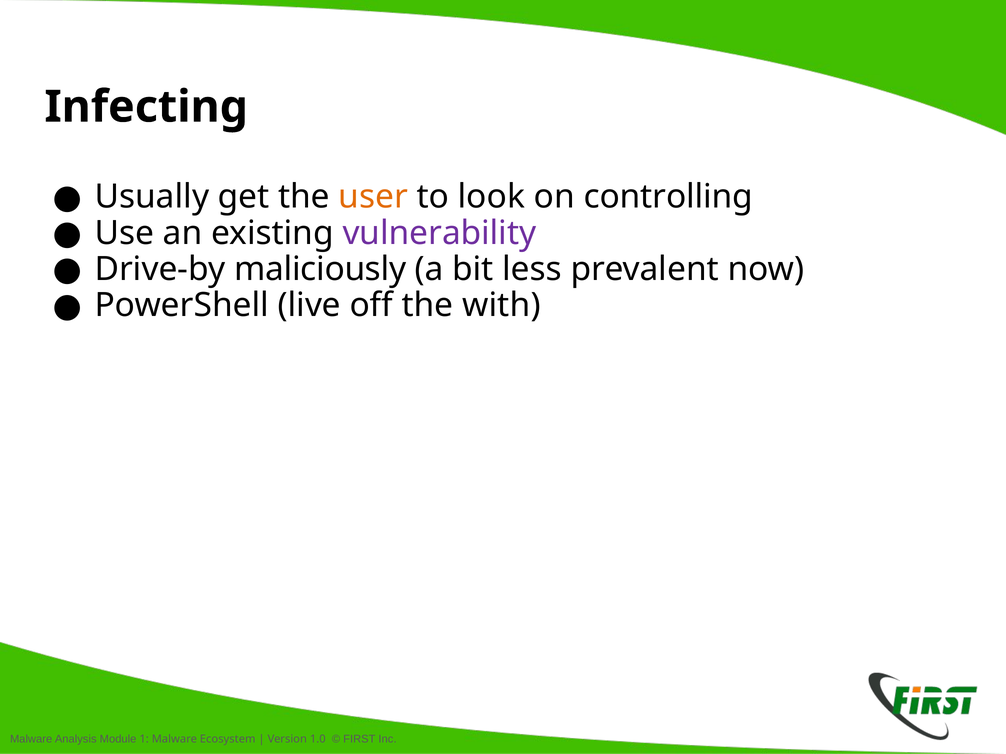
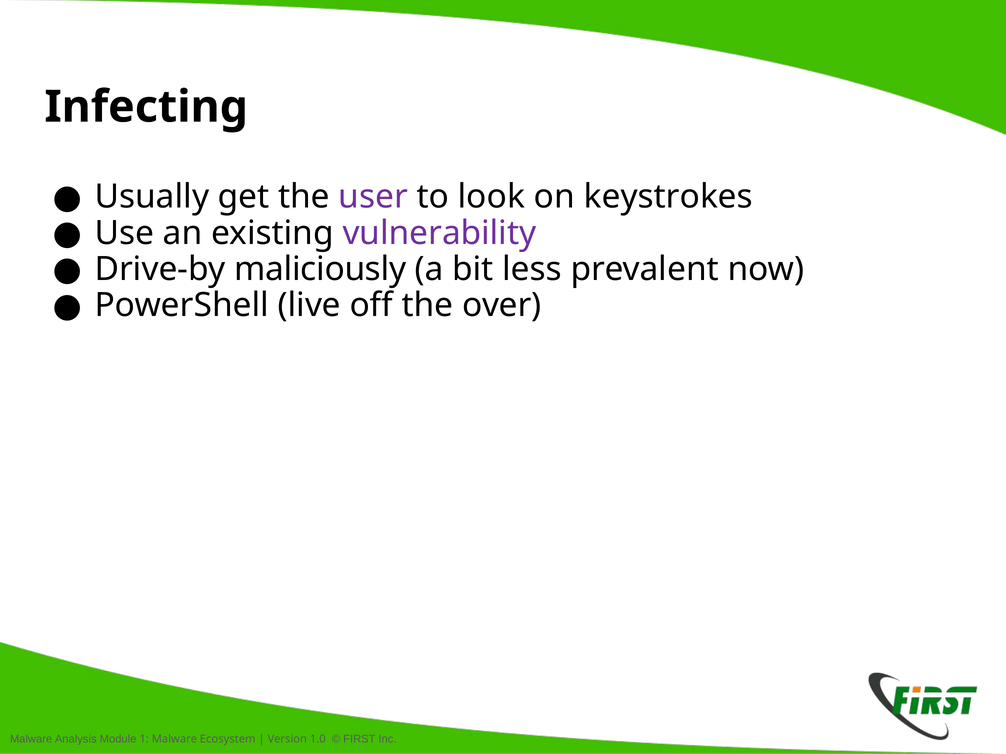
user colour: orange -> purple
controlling: controlling -> keystrokes
with: with -> over
